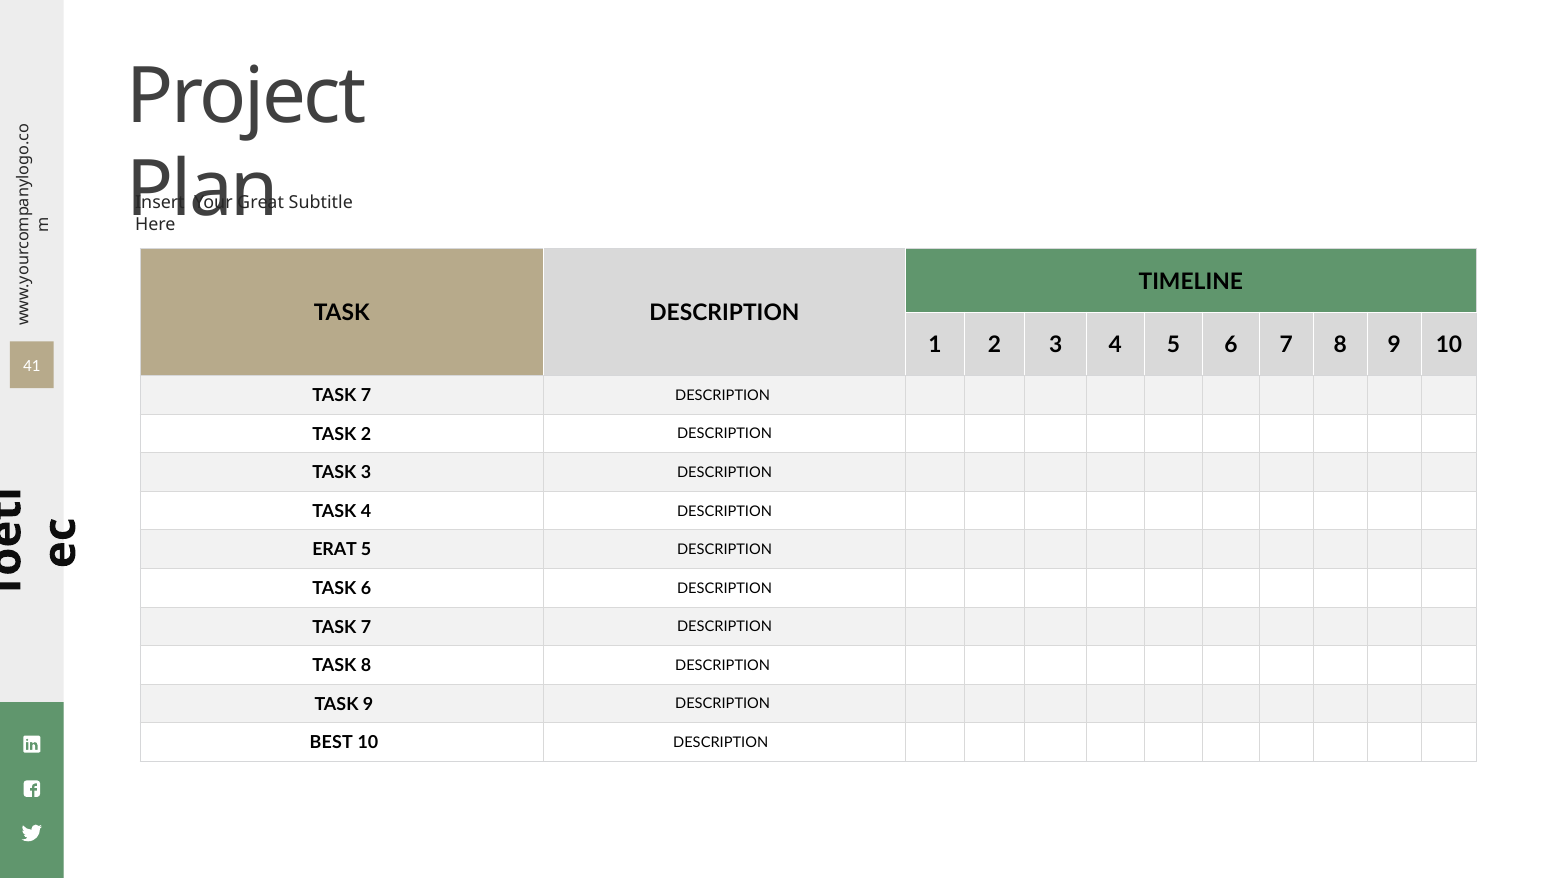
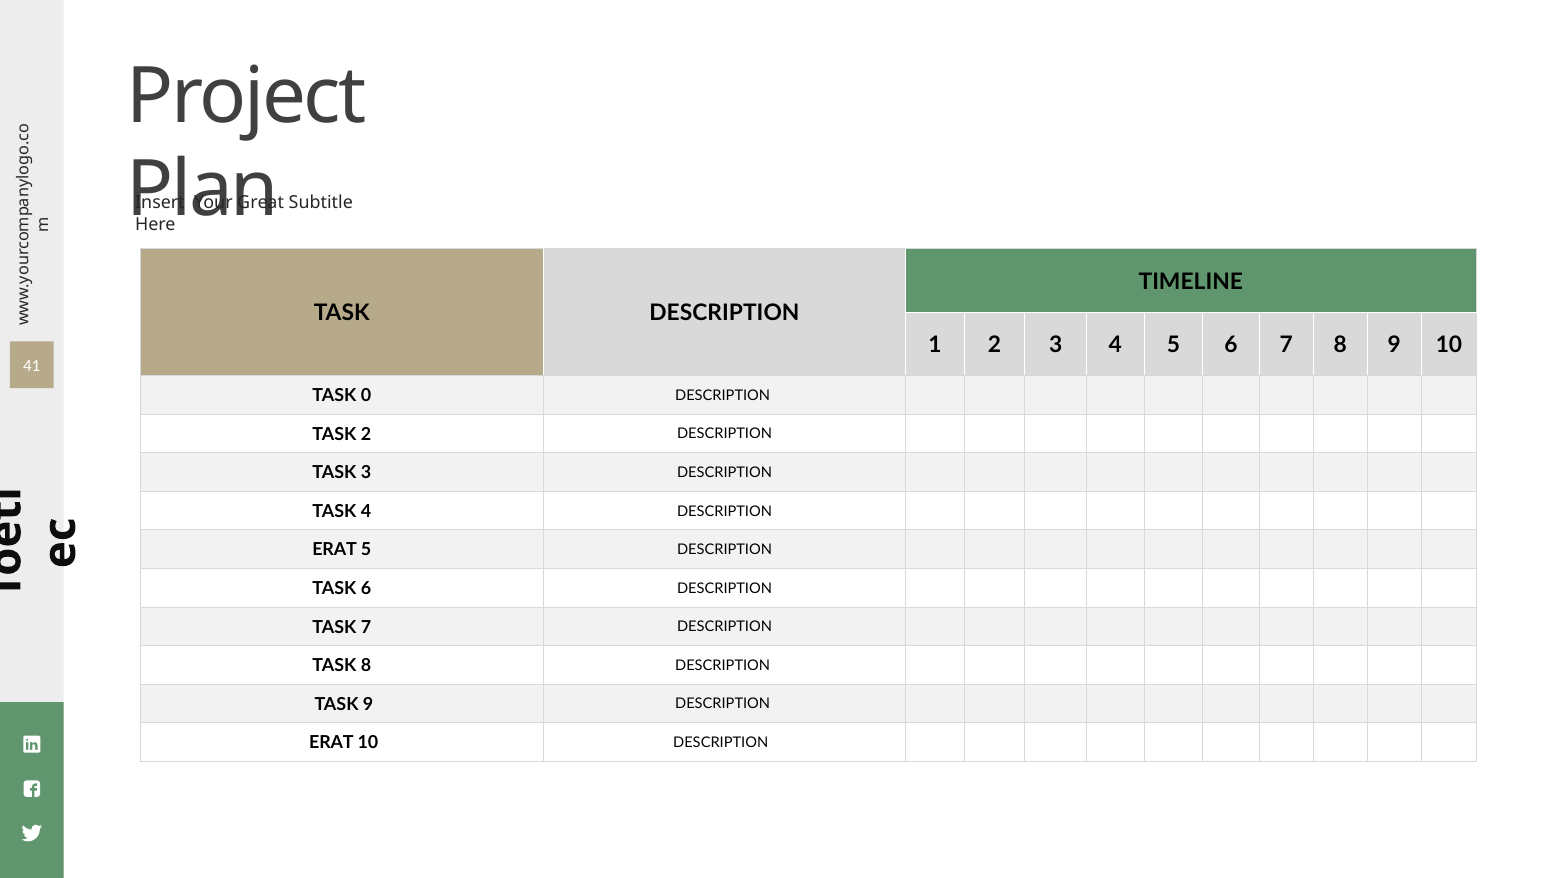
7 at (366, 396): 7 -> 0
BEST at (331, 743): BEST -> ERAT
